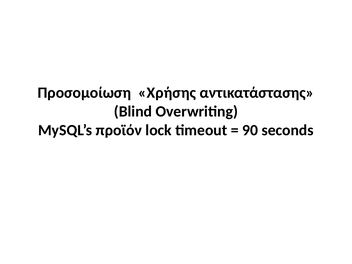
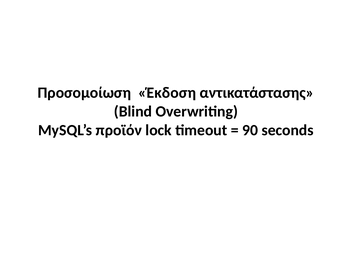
Χρήσης: Χρήσης -> Έκδοση
